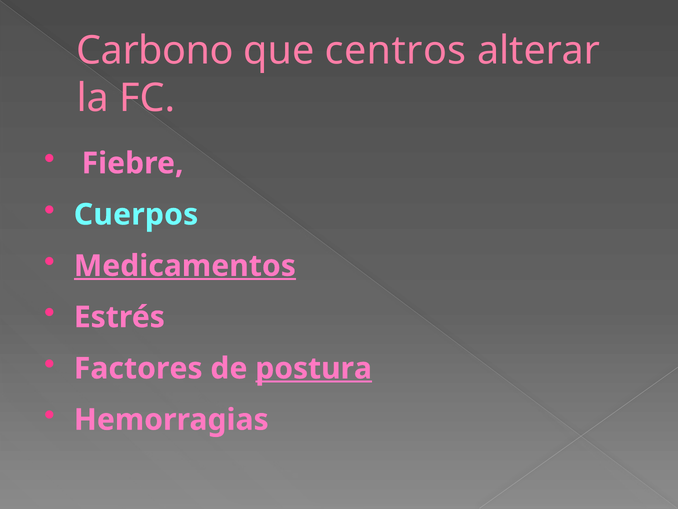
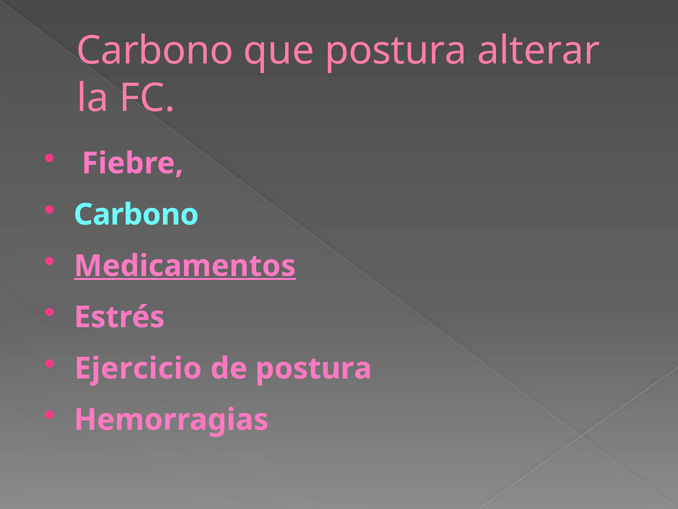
que centros: centros -> postura
Cuerpos at (136, 214): Cuerpos -> Carbono
Factores: Factores -> Ejercicio
postura at (314, 368) underline: present -> none
